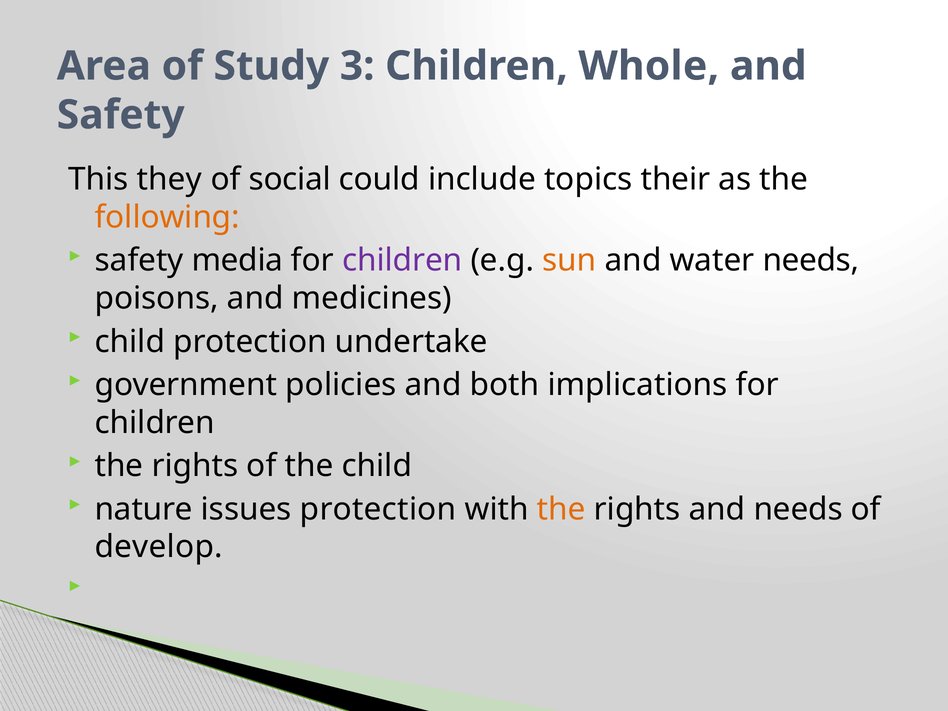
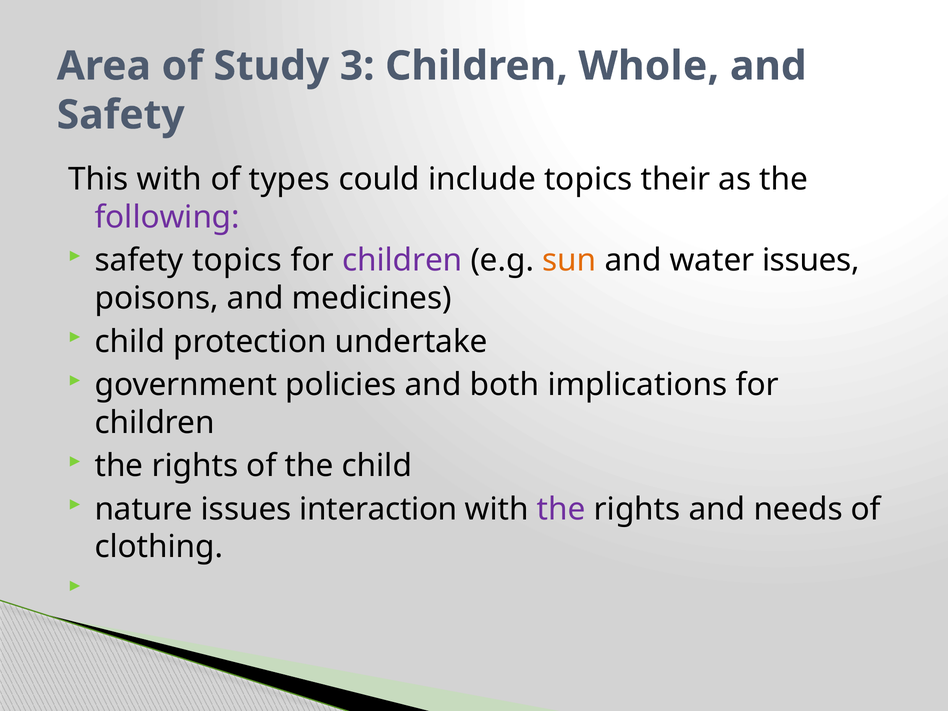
This they: they -> with
social: social -> types
following colour: orange -> purple
safety media: media -> topics
water needs: needs -> issues
issues protection: protection -> interaction
the at (561, 509) colour: orange -> purple
develop: develop -> clothing
